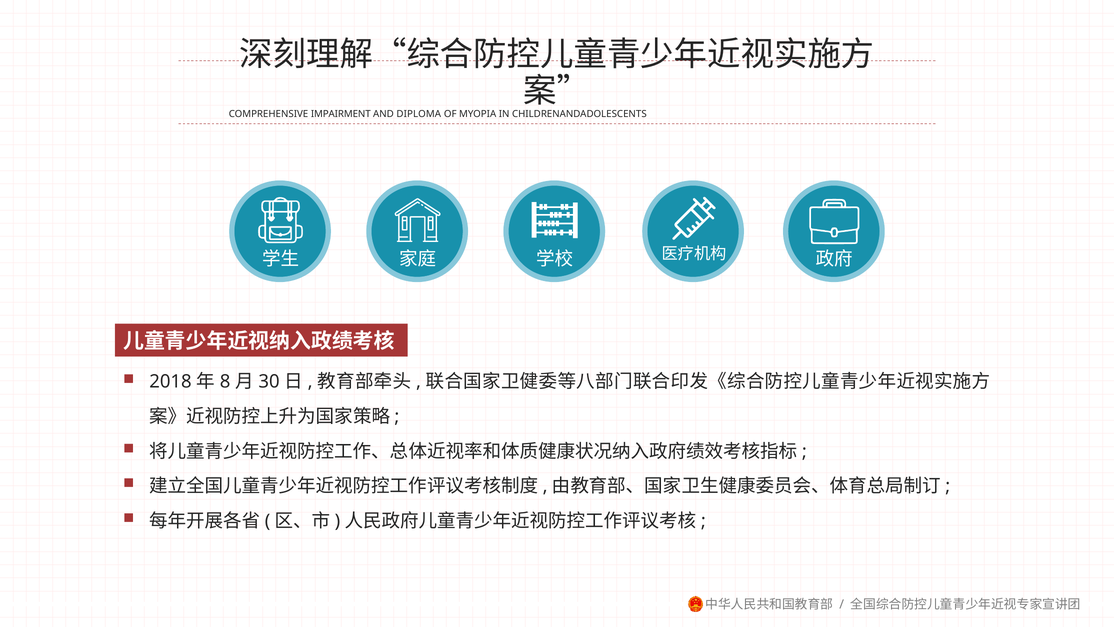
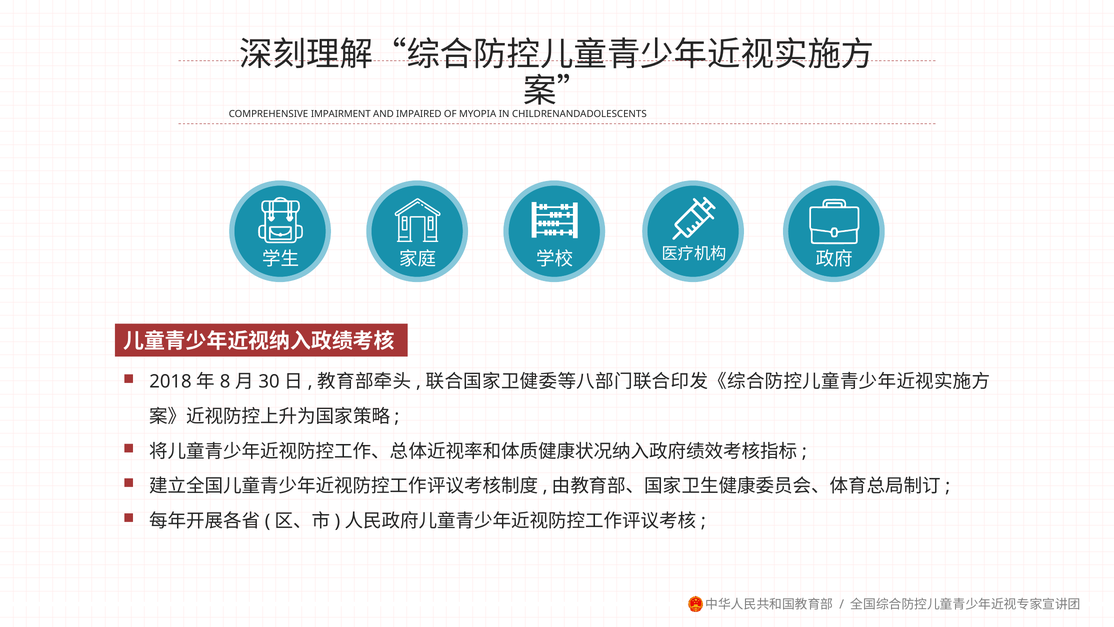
DIPLOMA: DIPLOMA -> IMPAIRED
